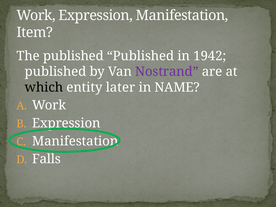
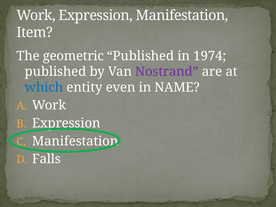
The published: published -> geometric
1942: 1942 -> 1974
which colour: black -> blue
later: later -> even
